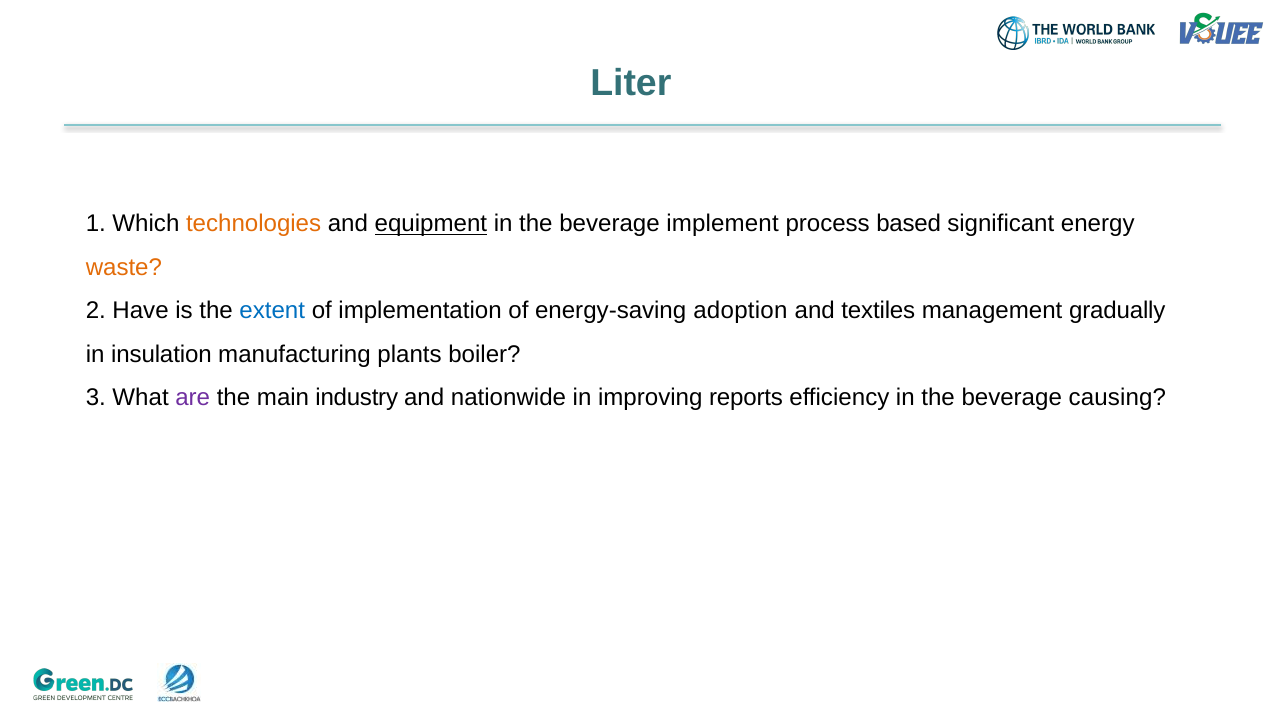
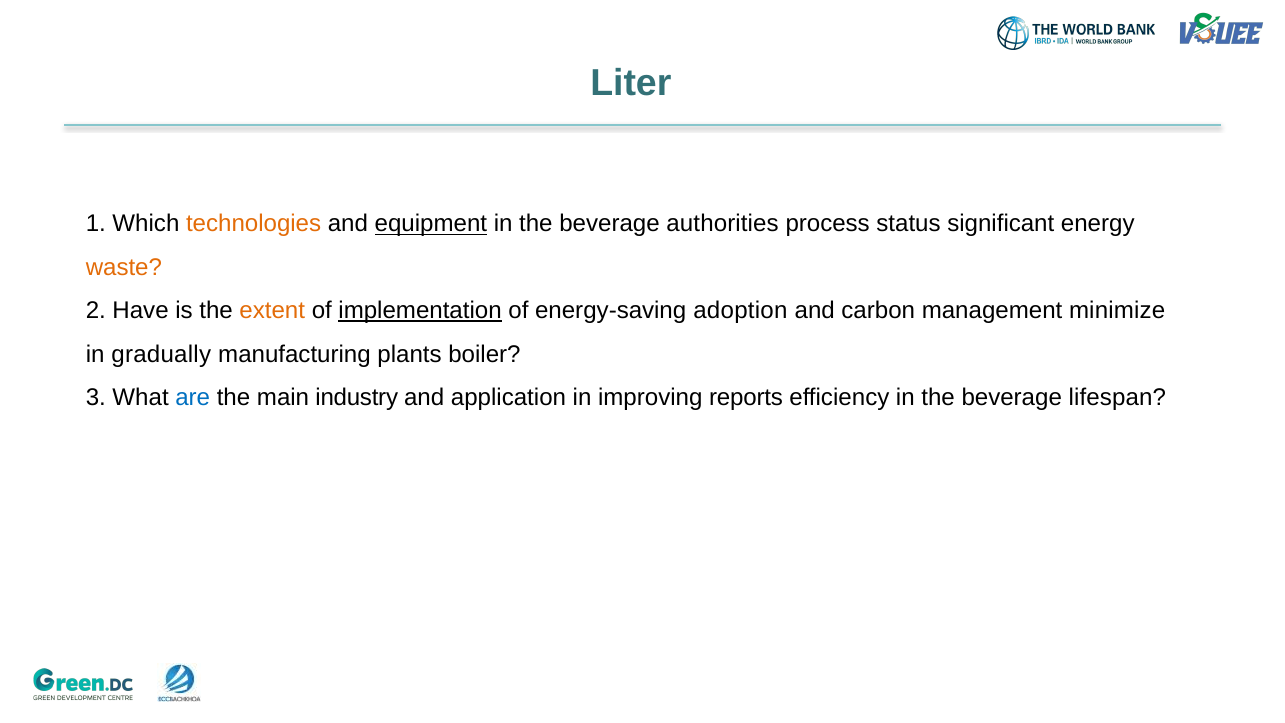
implement: implement -> authorities
based: based -> status
extent colour: blue -> orange
implementation underline: none -> present
textiles: textiles -> carbon
gradually: gradually -> minimize
insulation: insulation -> gradually
are colour: purple -> blue
nationwide: nationwide -> application
causing: causing -> lifespan
